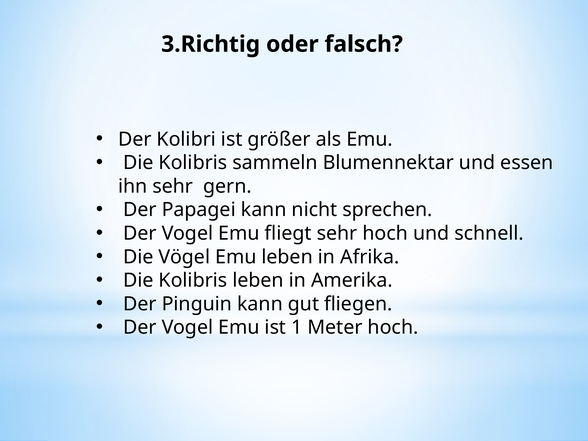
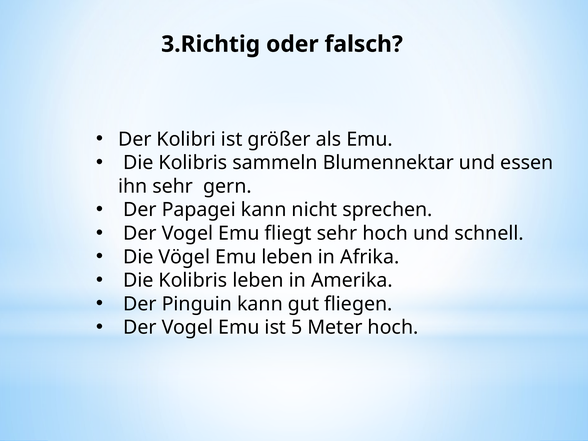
1: 1 -> 5
